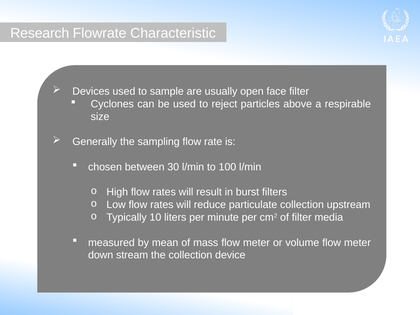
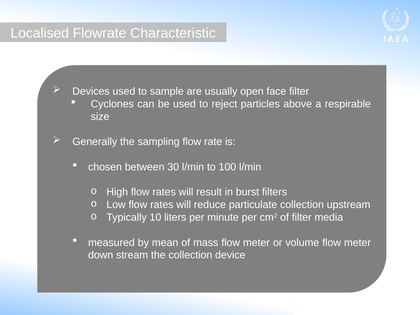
Research: Research -> Localised
